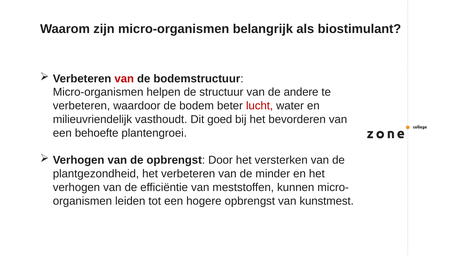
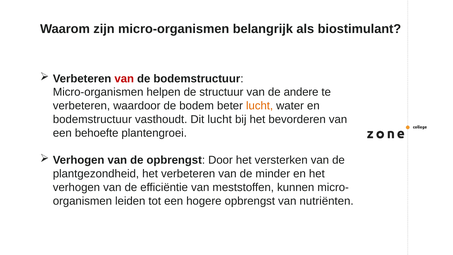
lucht at (260, 106) colour: red -> orange
milieuvriendelijk at (92, 119): milieuvriendelijk -> bodemstructuur
Dit goed: goed -> lucht
kunstmest: kunstmest -> nutriënten
